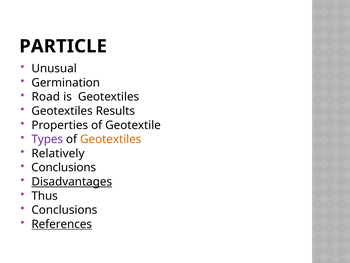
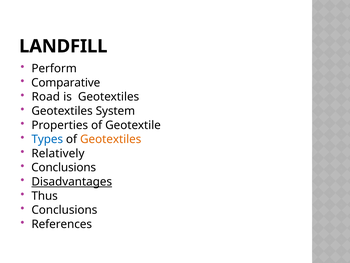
PARTICLE: PARTICLE -> LANDFILL
Unusual: Unusual -> Perform
Germination: Germination -> Comparative
Results: Results -> System
Types colour: purple -> blue
References underline: present -> none
